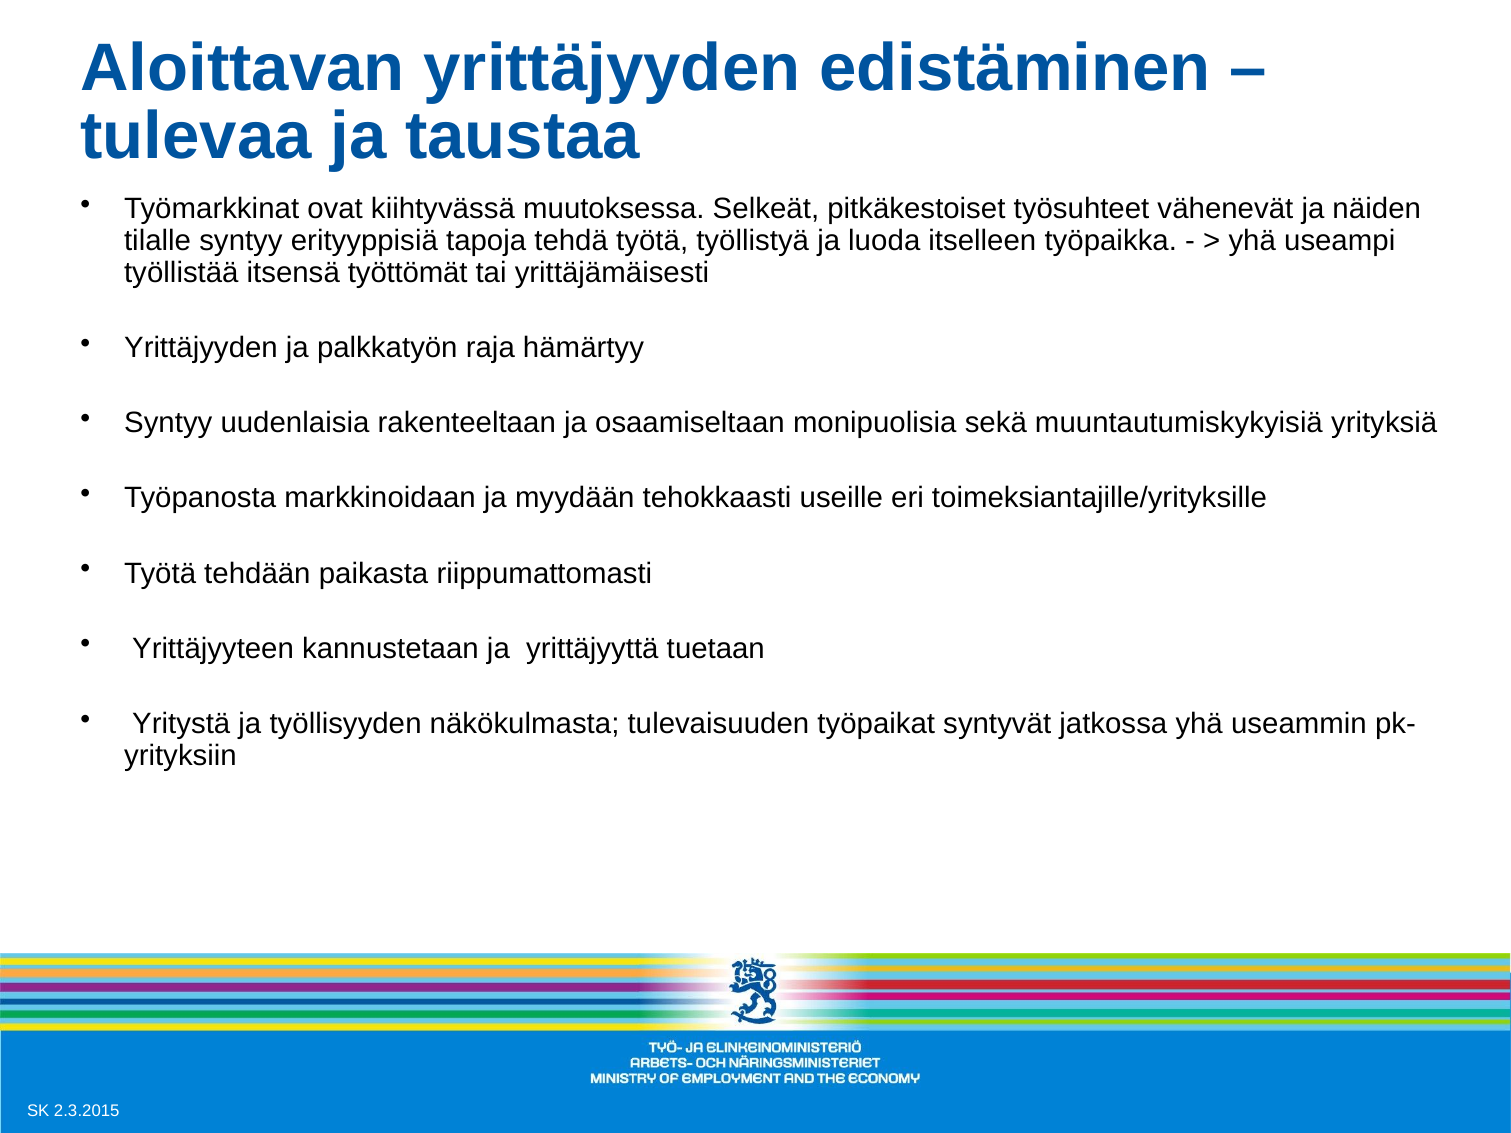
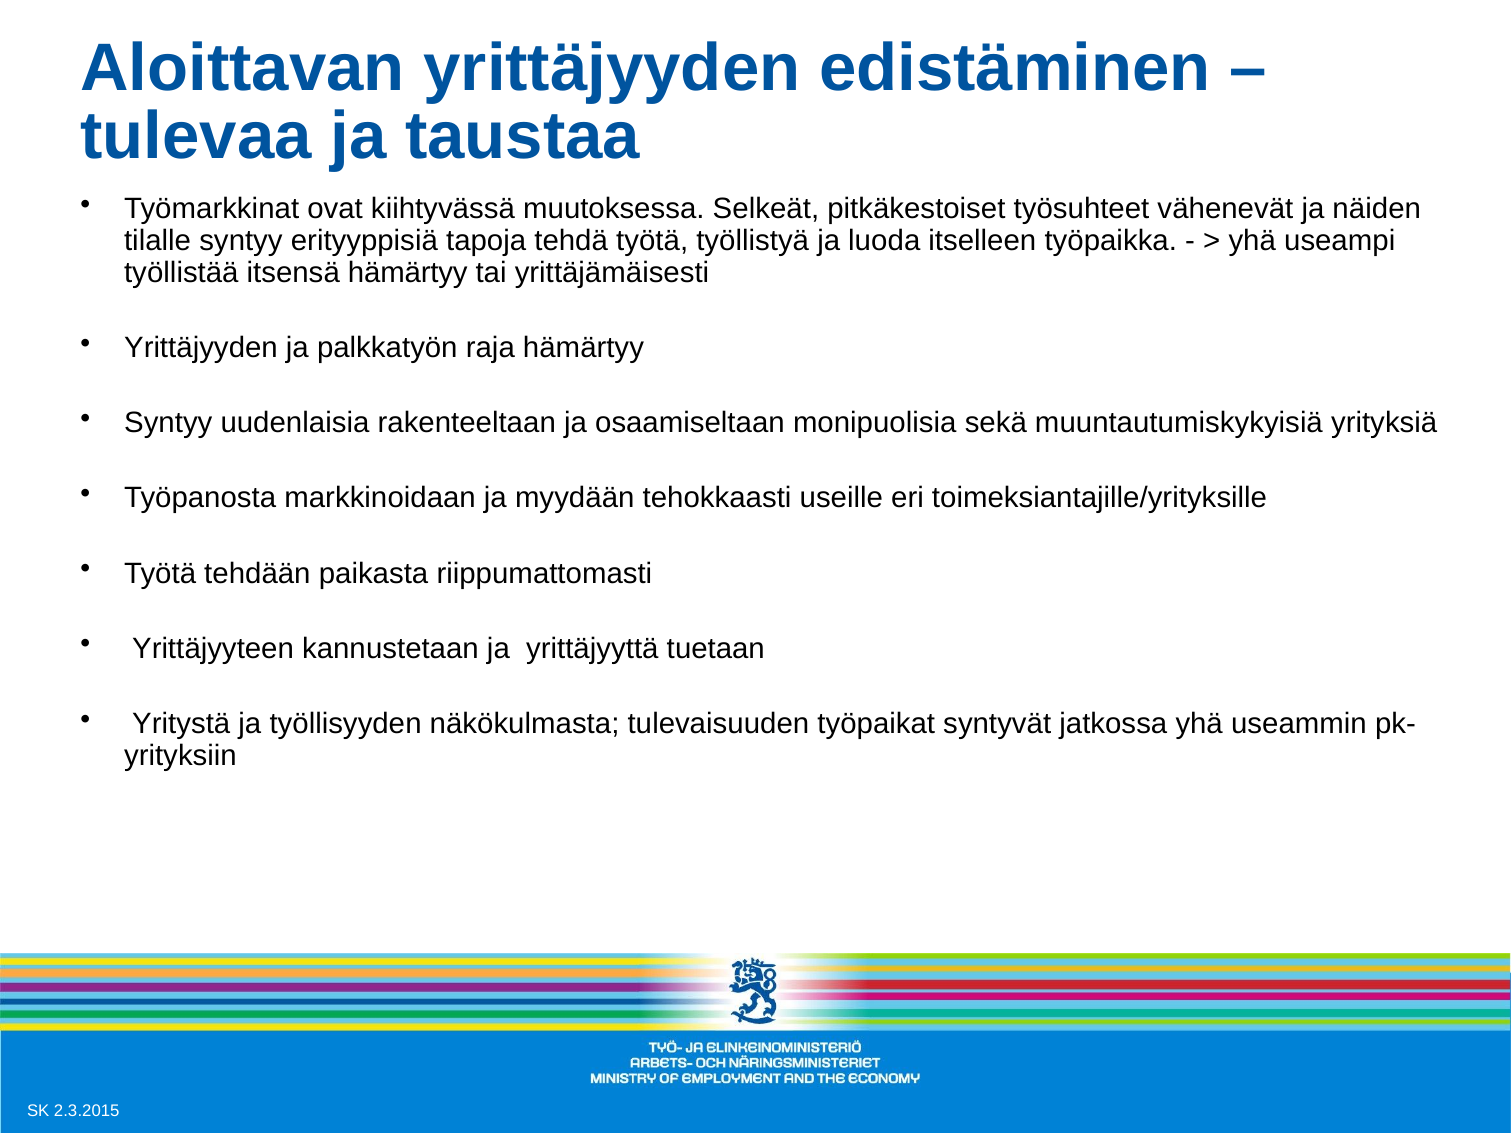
itsensä työttömät: työttömät -> hämärtyy
